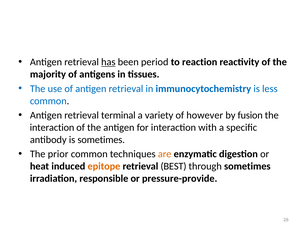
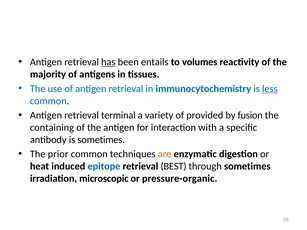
period: period -> entails
reaction: reaction -> volumes
less underline: none -> present
however: however -> provided
interaction at (52, 128): interaction -> containing
epitope colour: orange -> blue
responsible: responsible -> microscopic
pressure-provide: pressure-provide -> pressure-organic
